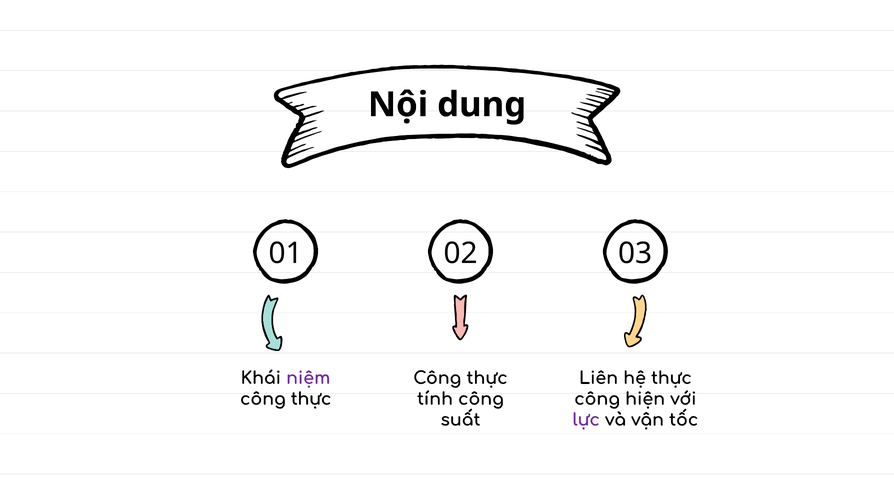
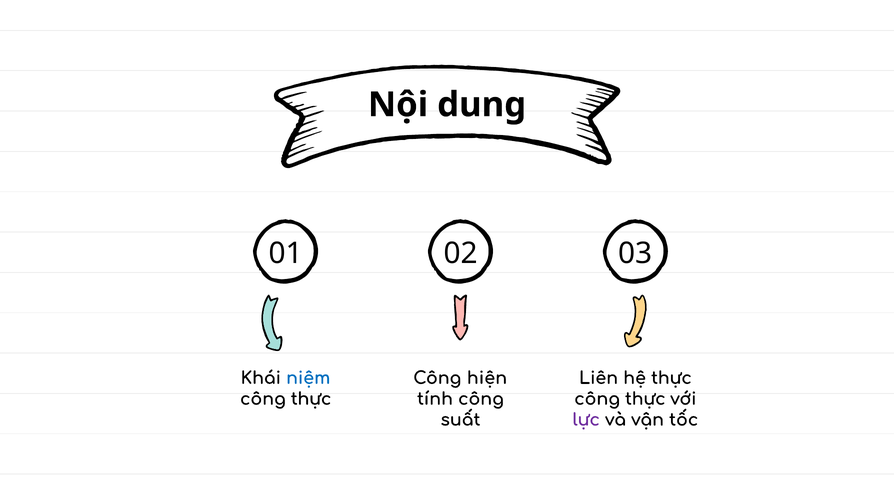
niệm colour: purple -> blue
thực at (487, 378): thực -> hiện
hiện at (645, 399): hiện -> thực
